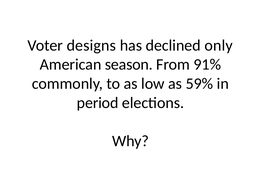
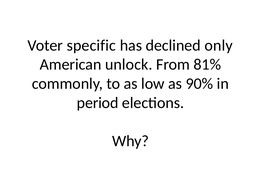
designs: designs -> specific
season: season -> unlock
91%: 91% -> 81%
59%: 59% -> 90%
